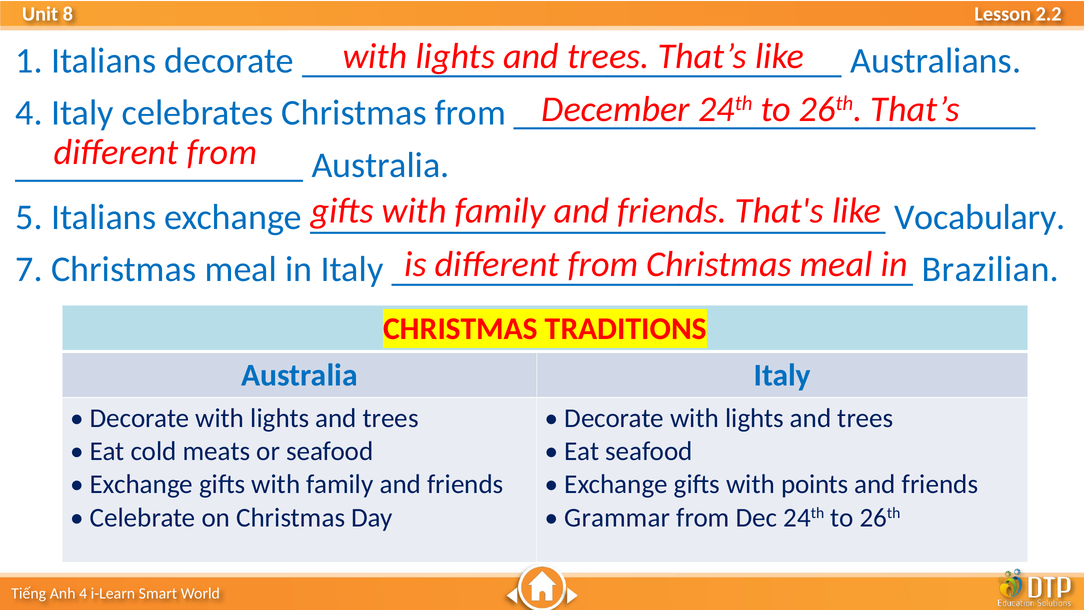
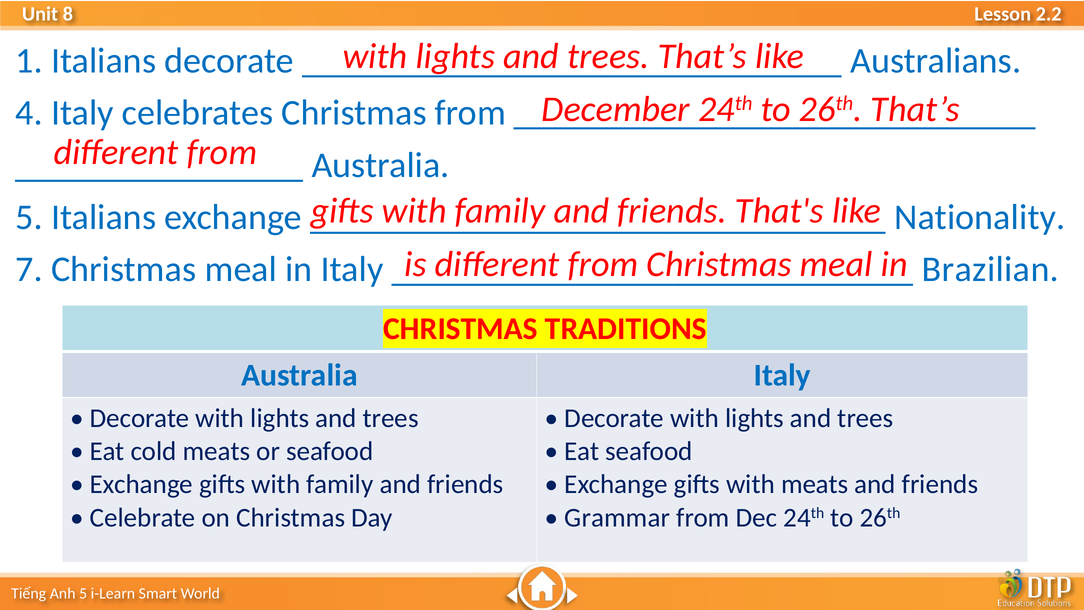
Vocabulary: Vocabulary -> Nationality
with points: points -> meats
4 at (83, 593): 4 -> 5
